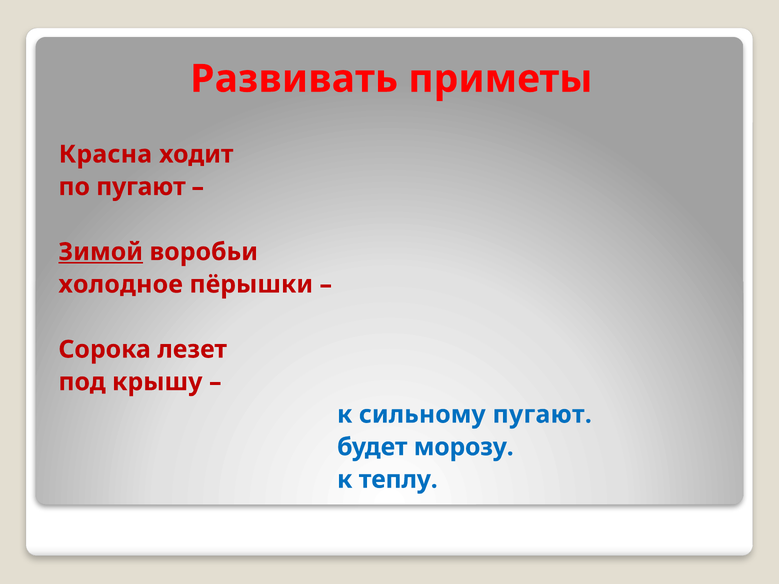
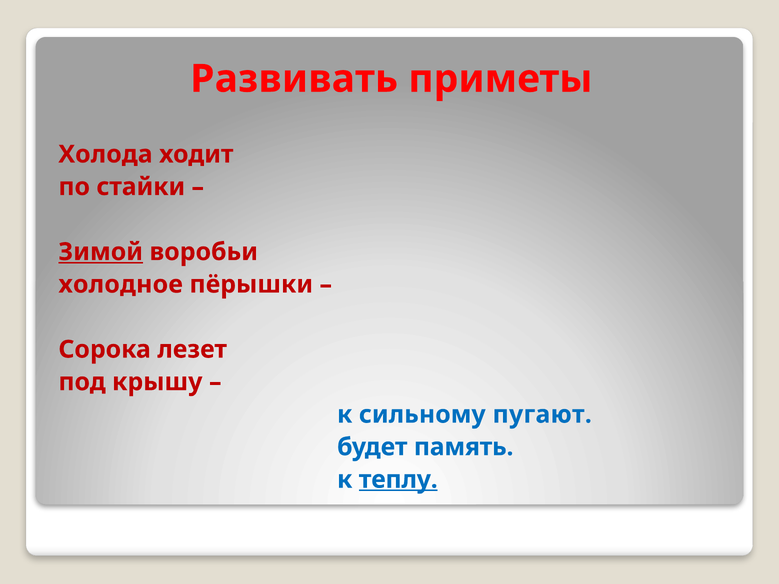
Красна: Красна -> Холода
по пугают: пугают -> стайки
морозу: морозу -> память
теплу underline: none -> present
